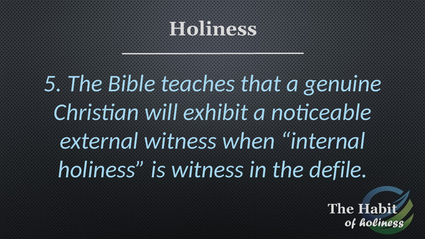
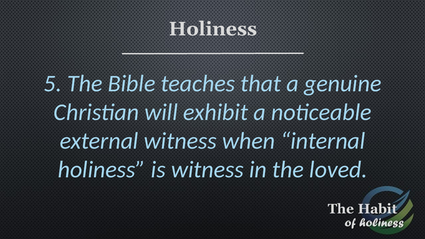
defile: defile -> loved
